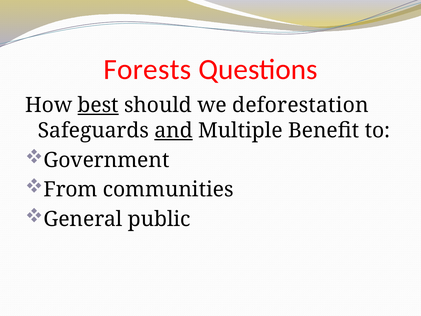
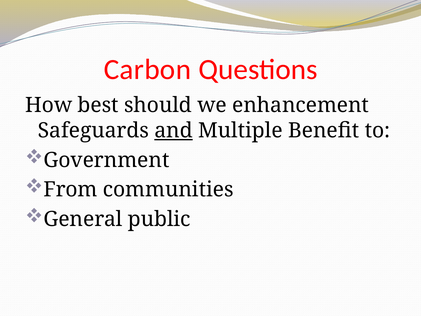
Forests: Forests -> Carbon
best underline: present -> none
deforestation: deforestation -> enhancement
